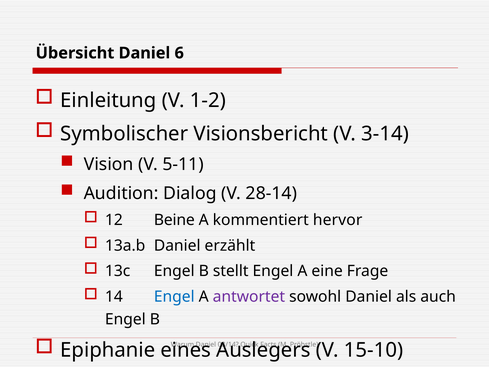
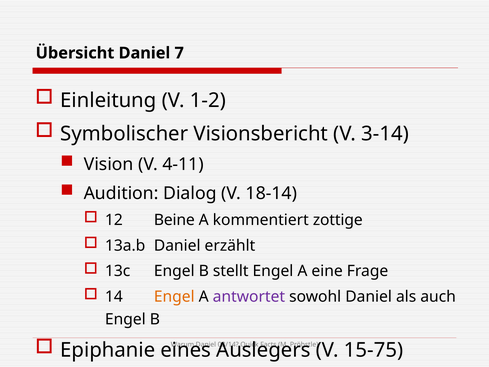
6: 6 -> 7
5-11: 5-11 -> 4-11
28-14: 28-14 -> 18-14
hervor: hervor -> zottige
Engel at (174, 297) colour: blue -> orange
15-10: 15-10 -> 15-75
